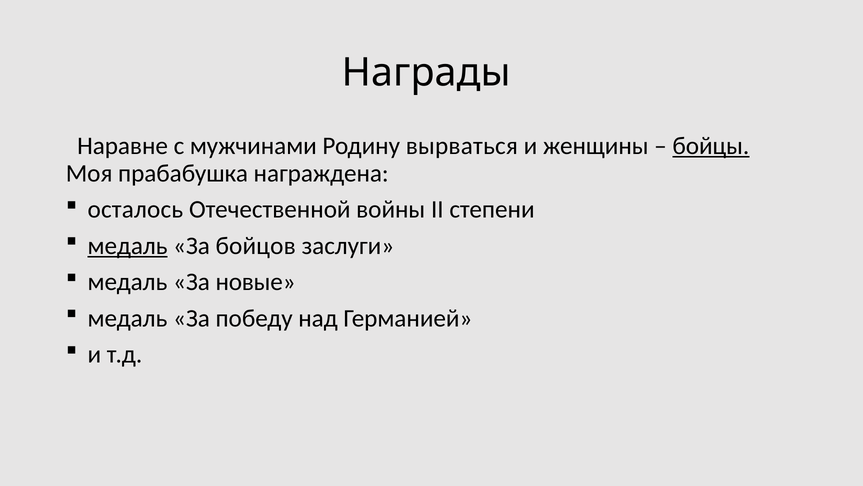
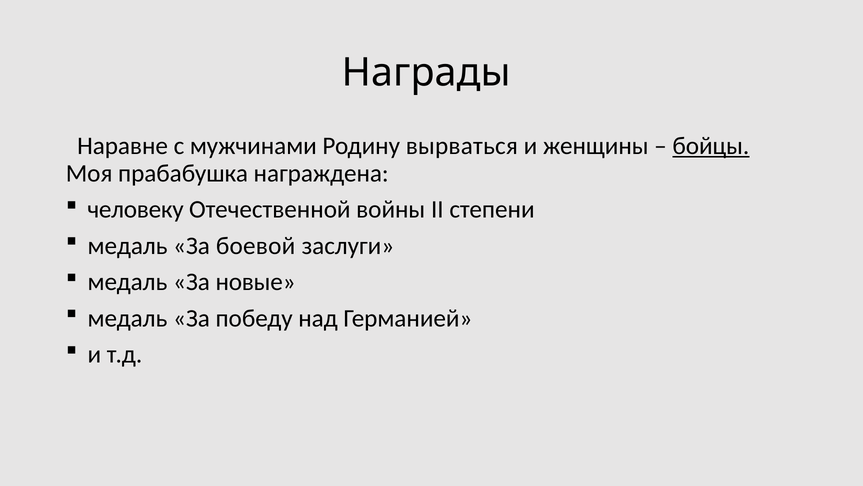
осталось: осталось -> человеку
медаль at (128, 245) underline: present -> none
бойцов: бойцов -> боевой
